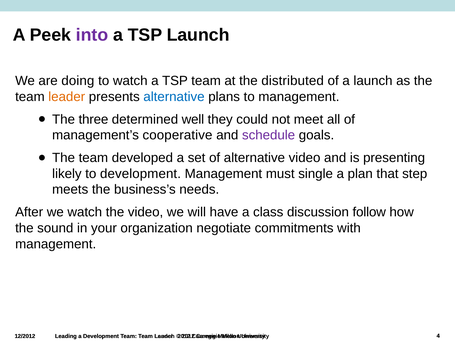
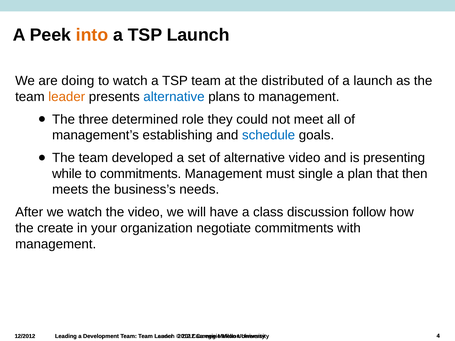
into colour: purple -> orange
well: well -> role
cooperative: cooperative -> establishing
schedule colour: purple -> blue
likely: likely -> while
to development: development -> commitments
step: step -> then
sound: sound -> create
